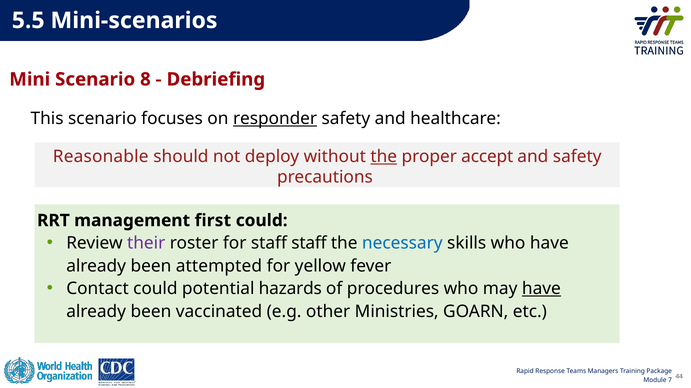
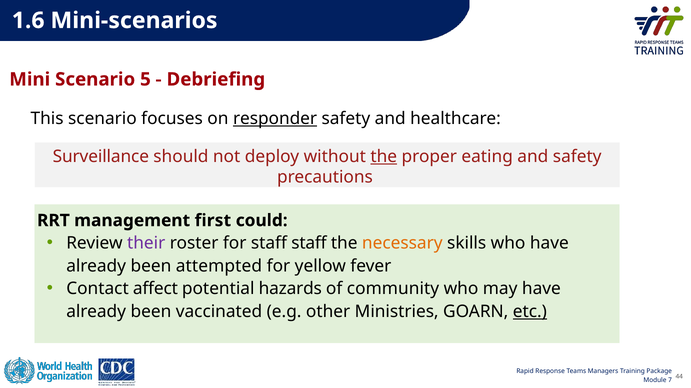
5.5: 5.5 -> 1.6
8: 8 -> 5
Reasonable: Reasonable -> Surveillance
accept: accept -> eating
necessary colour: blue -> orange
Contact could: could -> affect
procedures: procedures -> community
have at (541, 289) underline: present -> none
etc underline: none -> present
